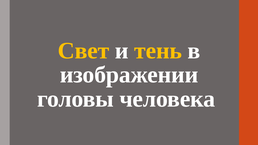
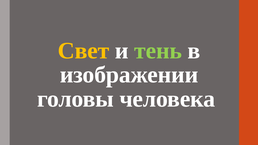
тень colour: yellow -> light green
